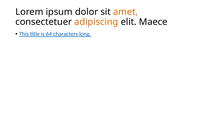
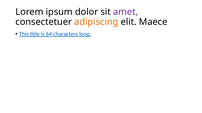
amet colour: orange -> purple
